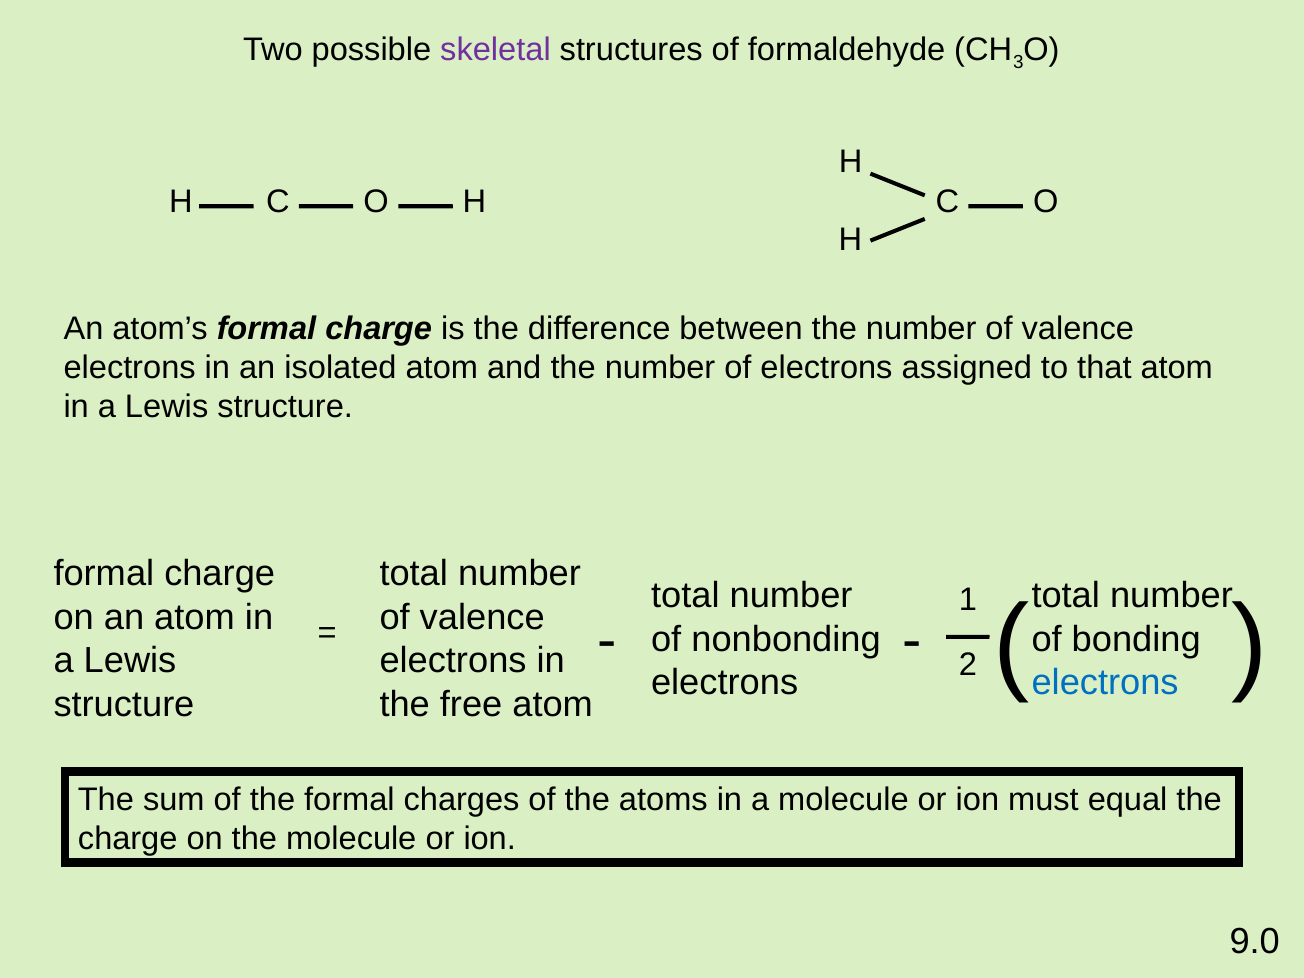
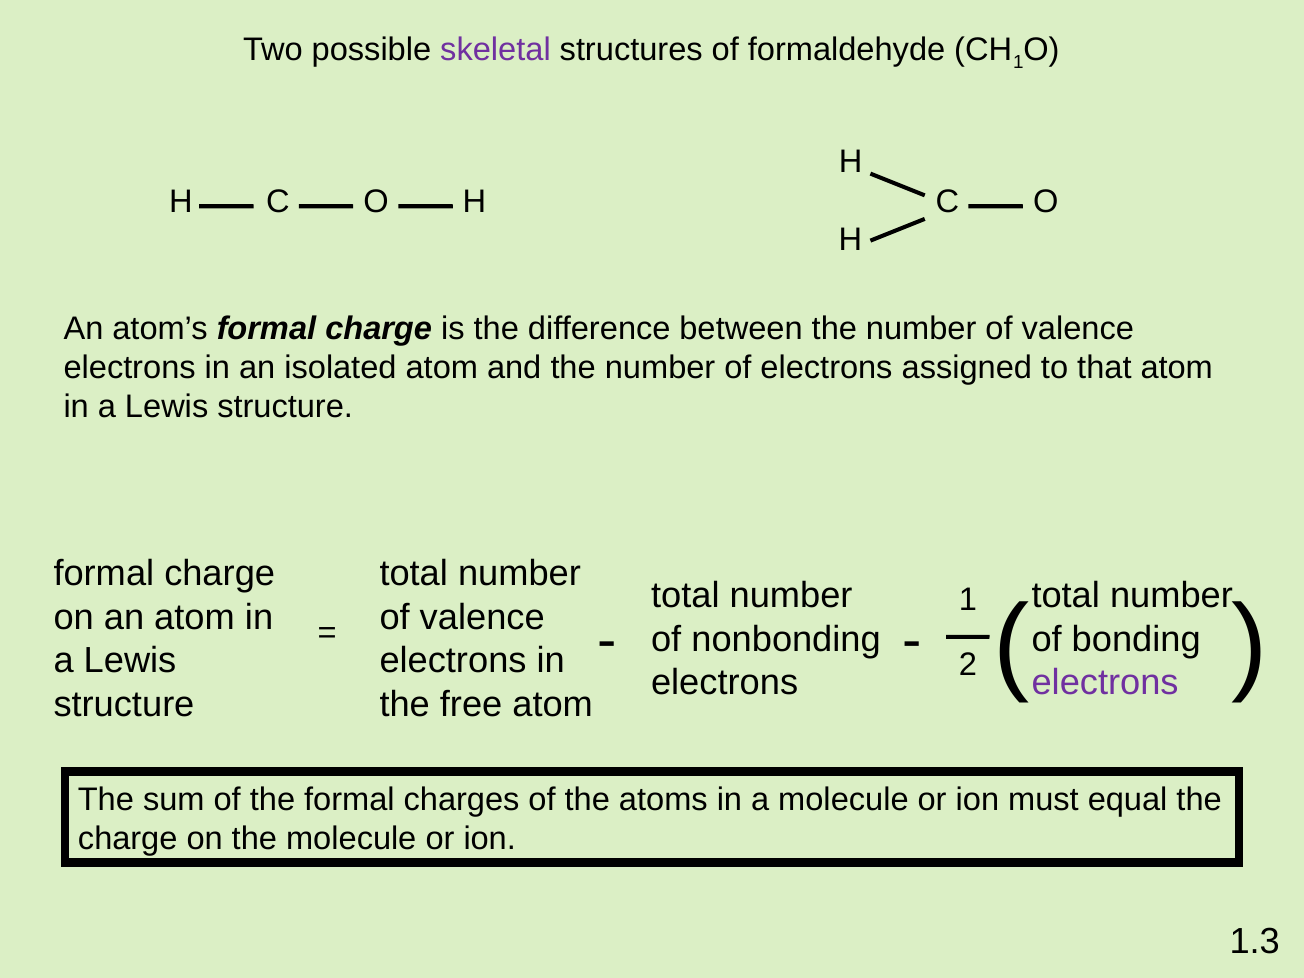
3 at (1018, 63): 3 -> 1
electrons at (1105, 683) colour: blue -> purple
9.0: 9.0 -> 1.3
